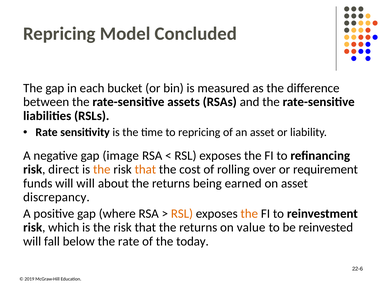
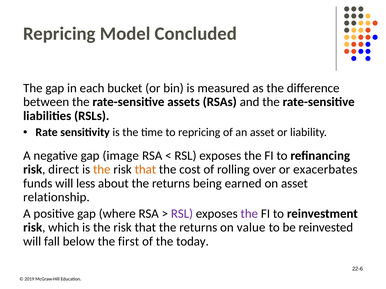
requirement: requirement -> exacerbates
will will: will -> less
discrepancy: discrepancy -> relationship
RSL at (182, 214) colour: orange -> purple
the at (249, 214) colour: orange -> purple
the rate: rate -> first
